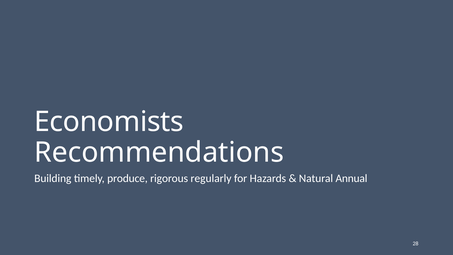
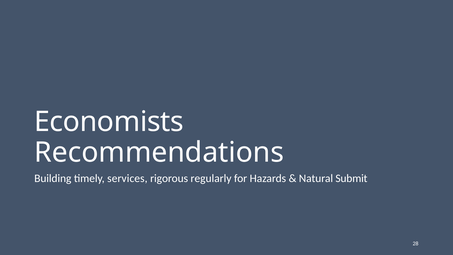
produce: produce -> services
Annual: Annual -> Submit
